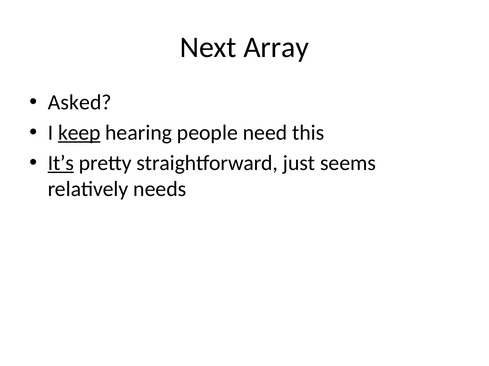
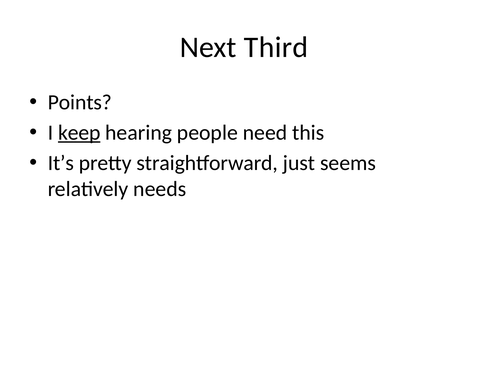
Array: Array -> Third
Asked: Asked -> Points
It’s underline: present -> none
